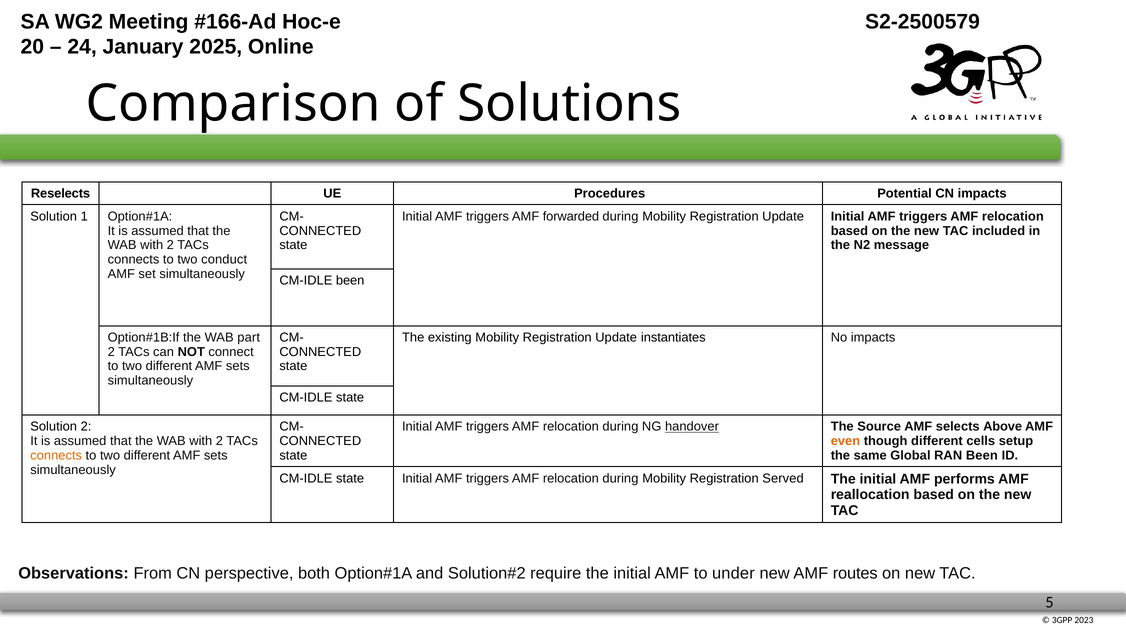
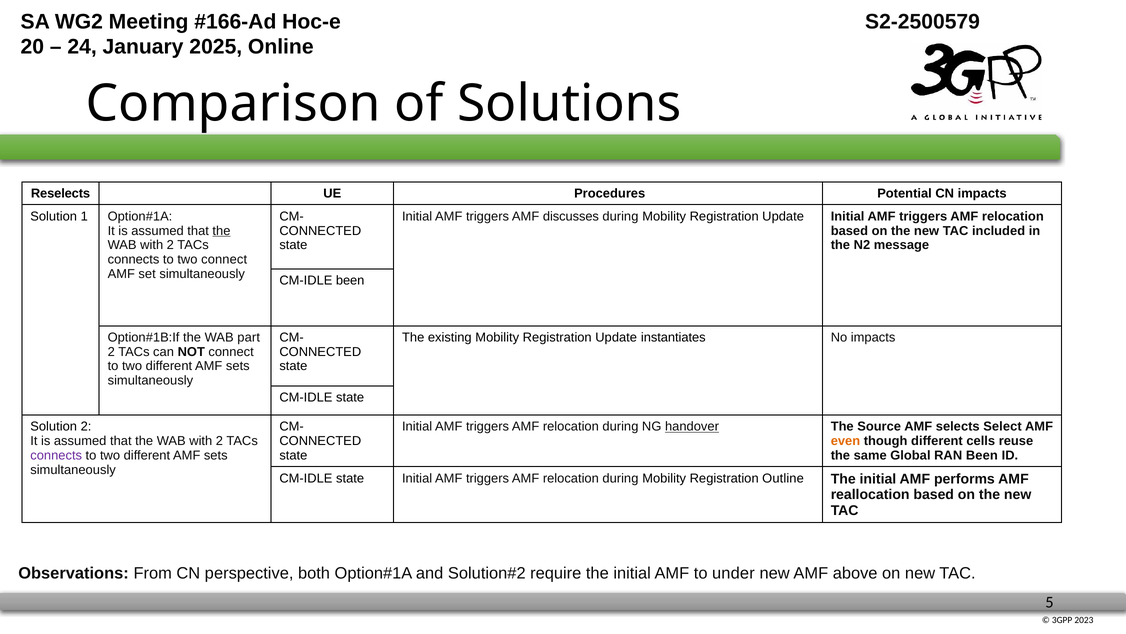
forwarded: forwarded -> discusses
the at (221, 231) underline: none -> present
two conduct: conduct -> connect
Above: Above -> Select
setup: setup -> reuse
connects at (56, 455) colour: orange -> purple
Served: Served -> Outline
routes: routes -> above
